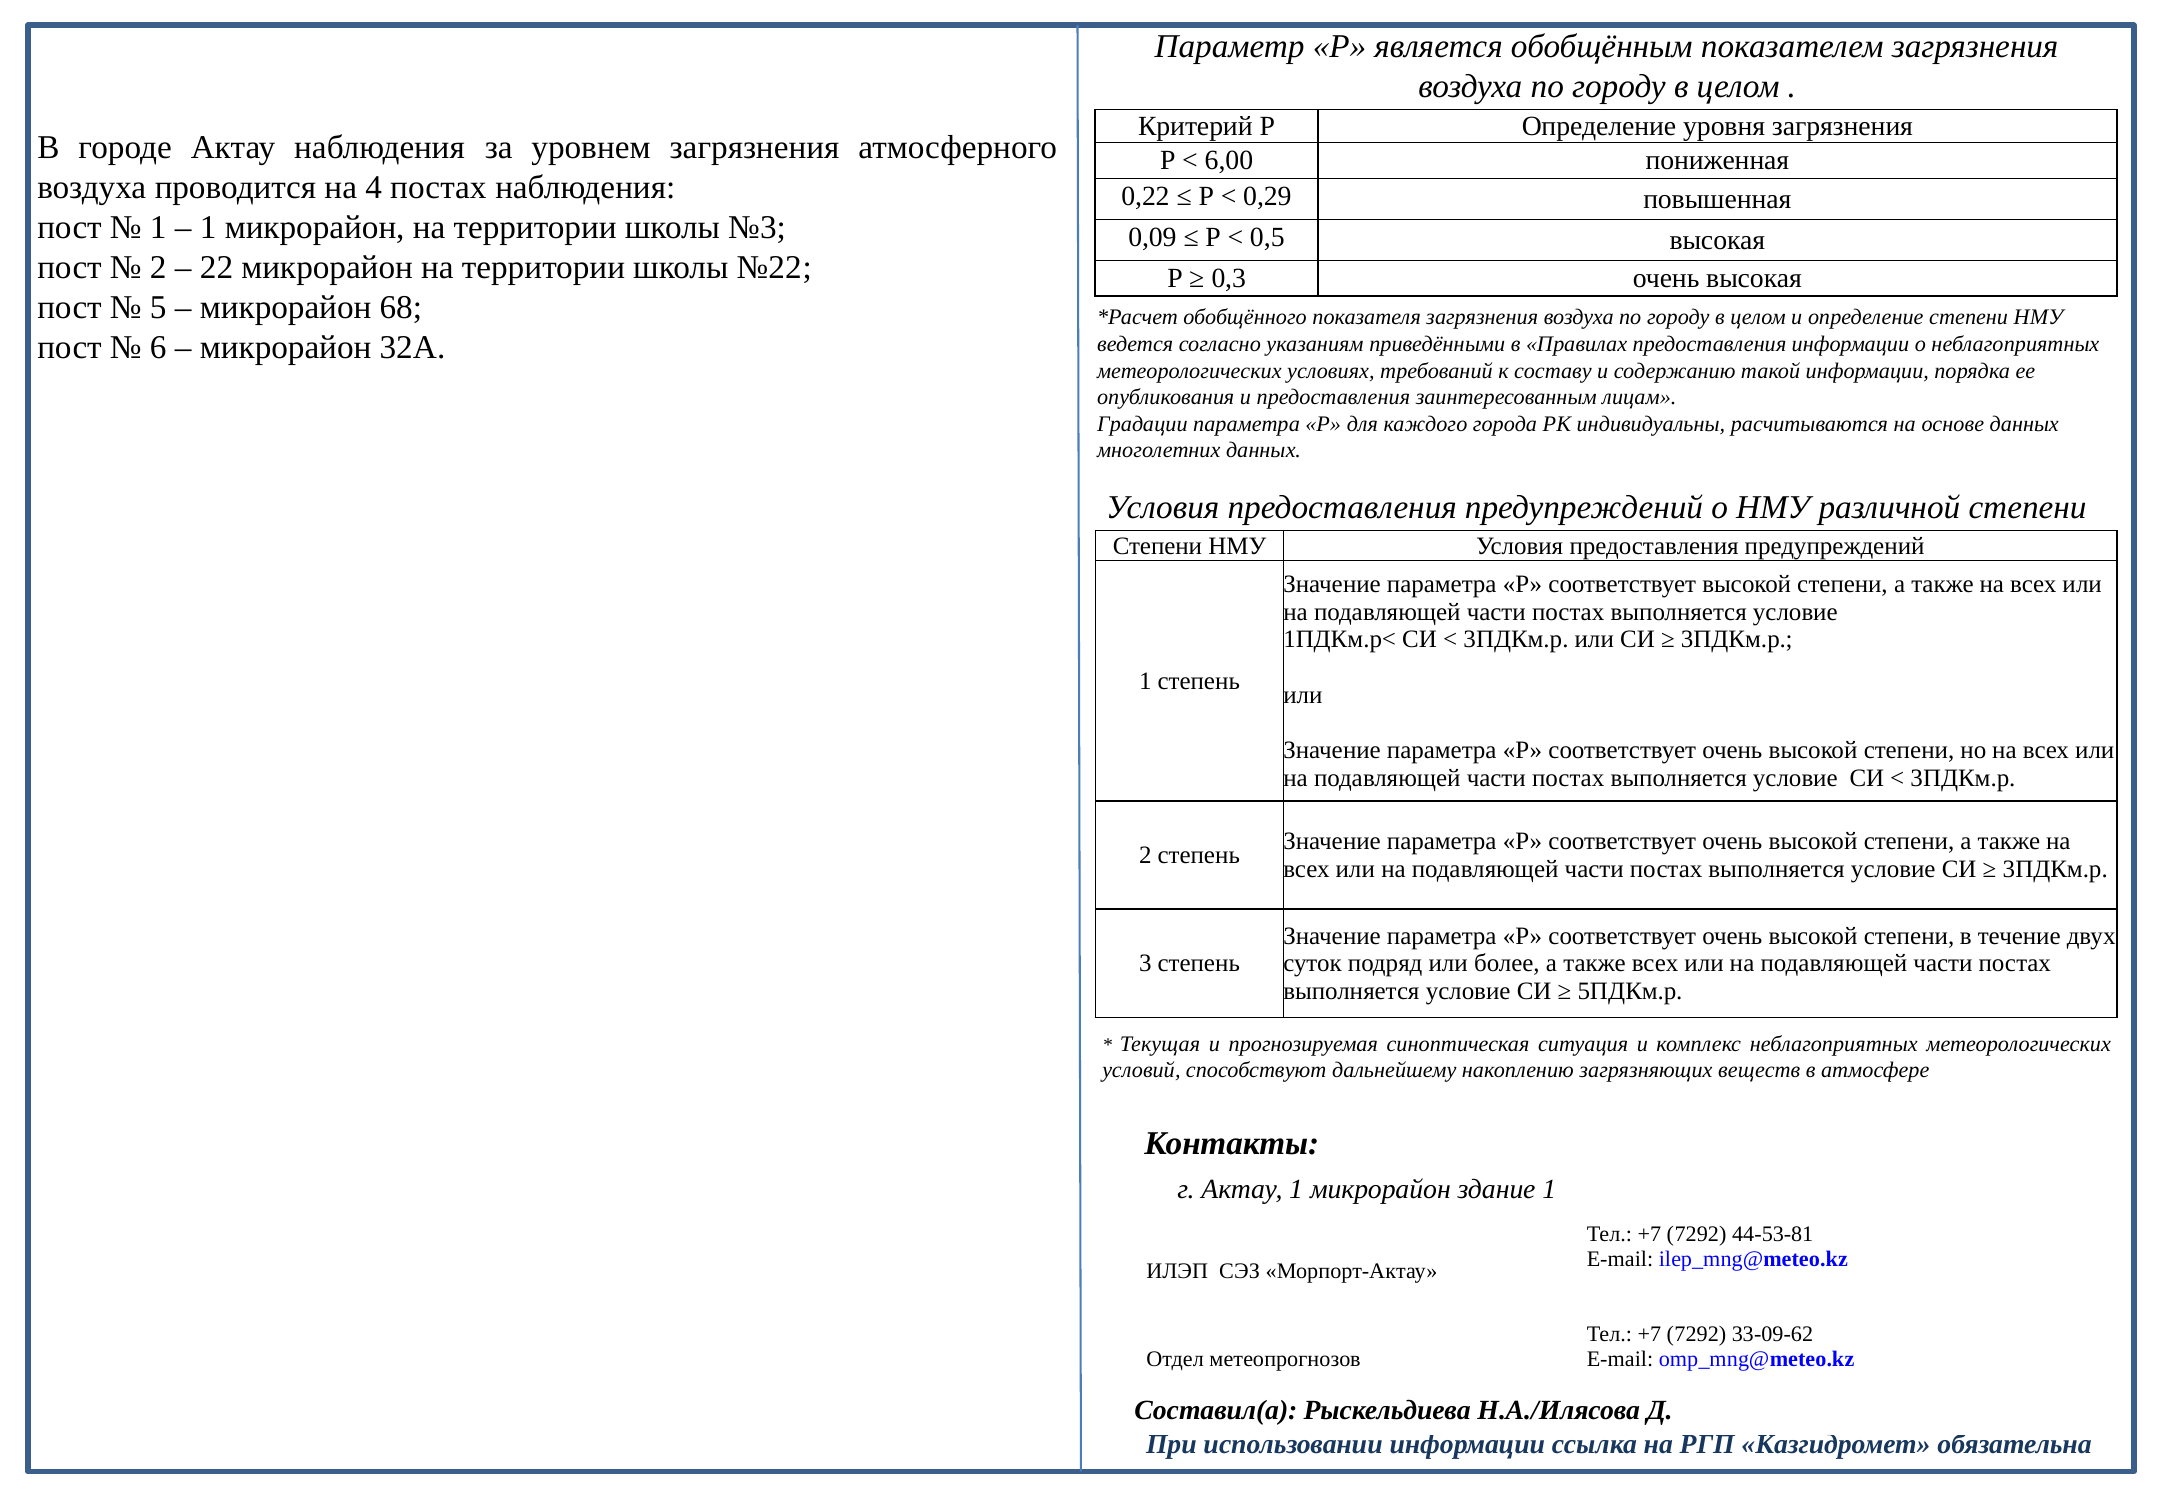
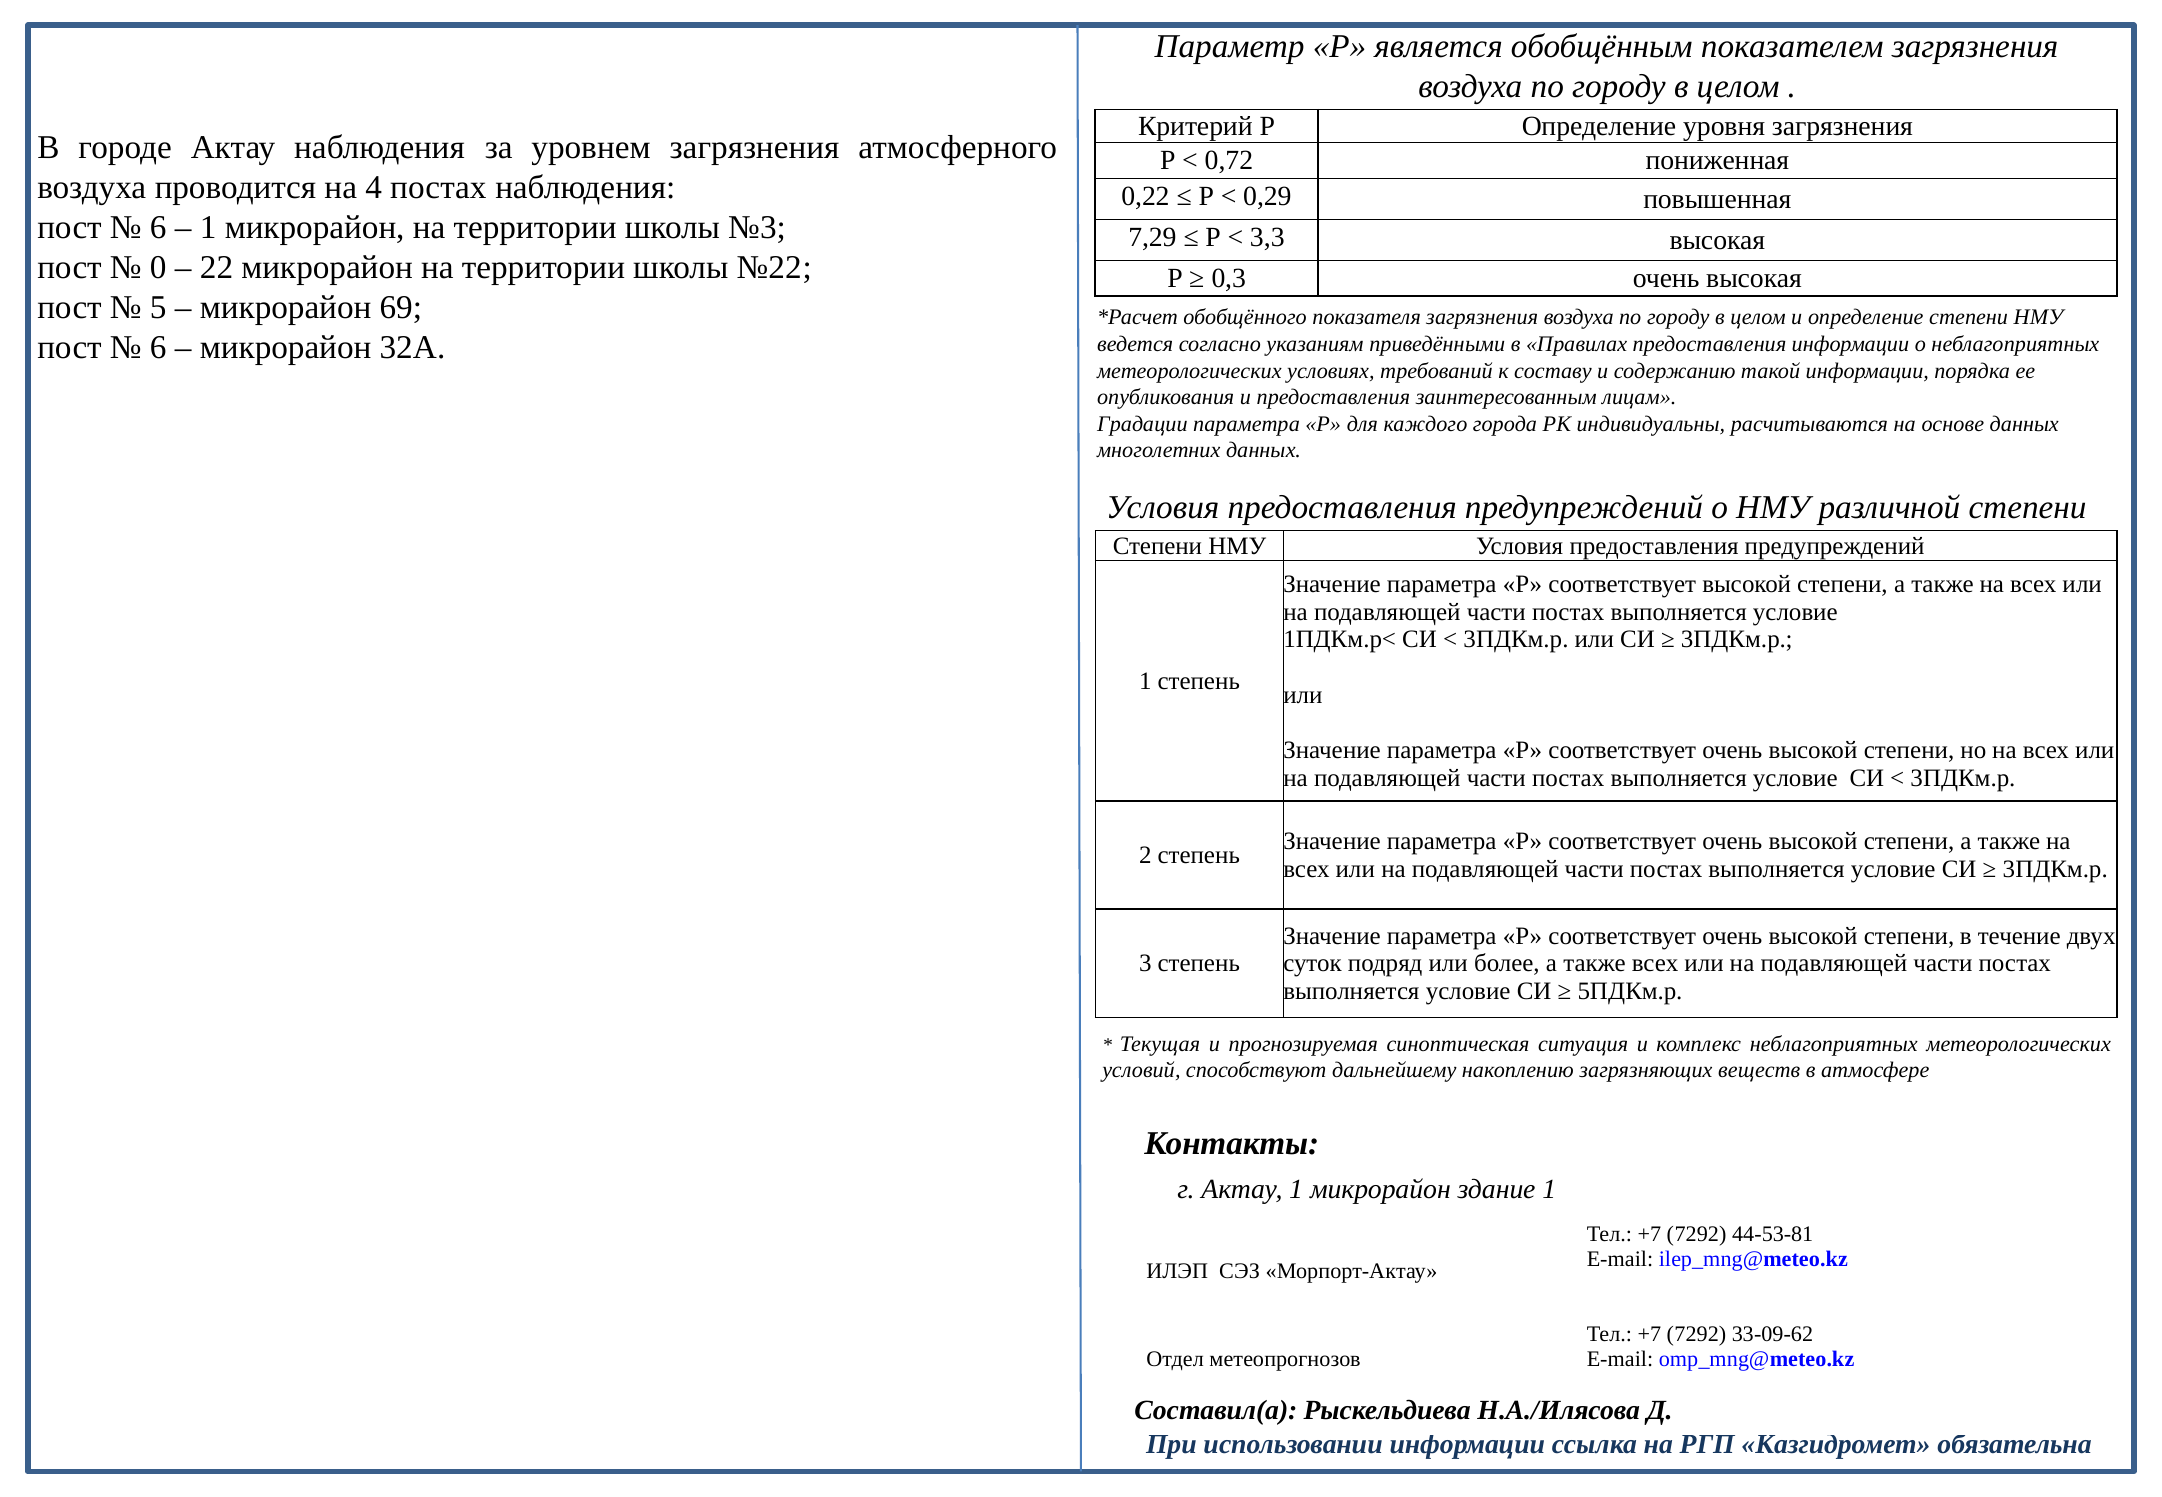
6,00: 6,00 -> 0,72
1 at (158, 227): 1 -> 6
0,09: 0,09 -> 7,29
0,5: 0,5 -> 3,3
2 at (158, 267): 2 -> 0
68: 68 -> 69
